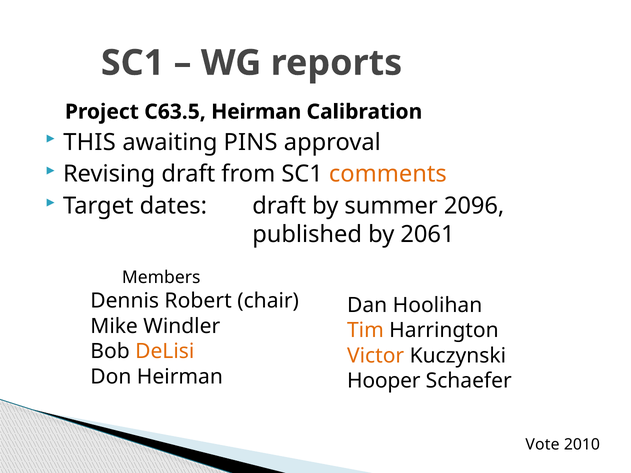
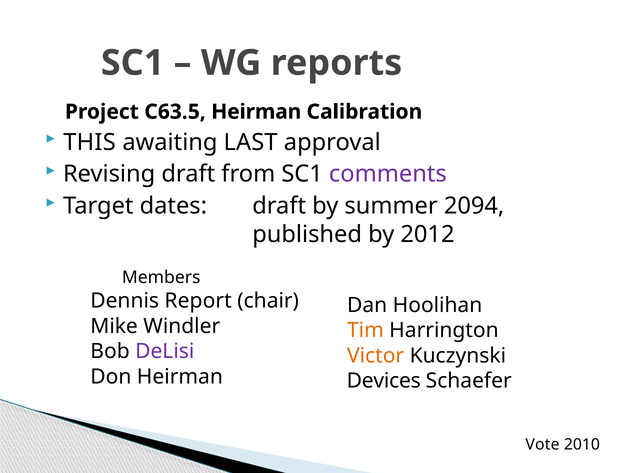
PINS: PINS -> LAST
comments colour: orange -> purple
2096: 2096 -> 2094
2061: 2061 -> 2012
Robert: Robert -> Report
DeLisi colour: orange -> purple
Hooper: Hooper -> Devices
